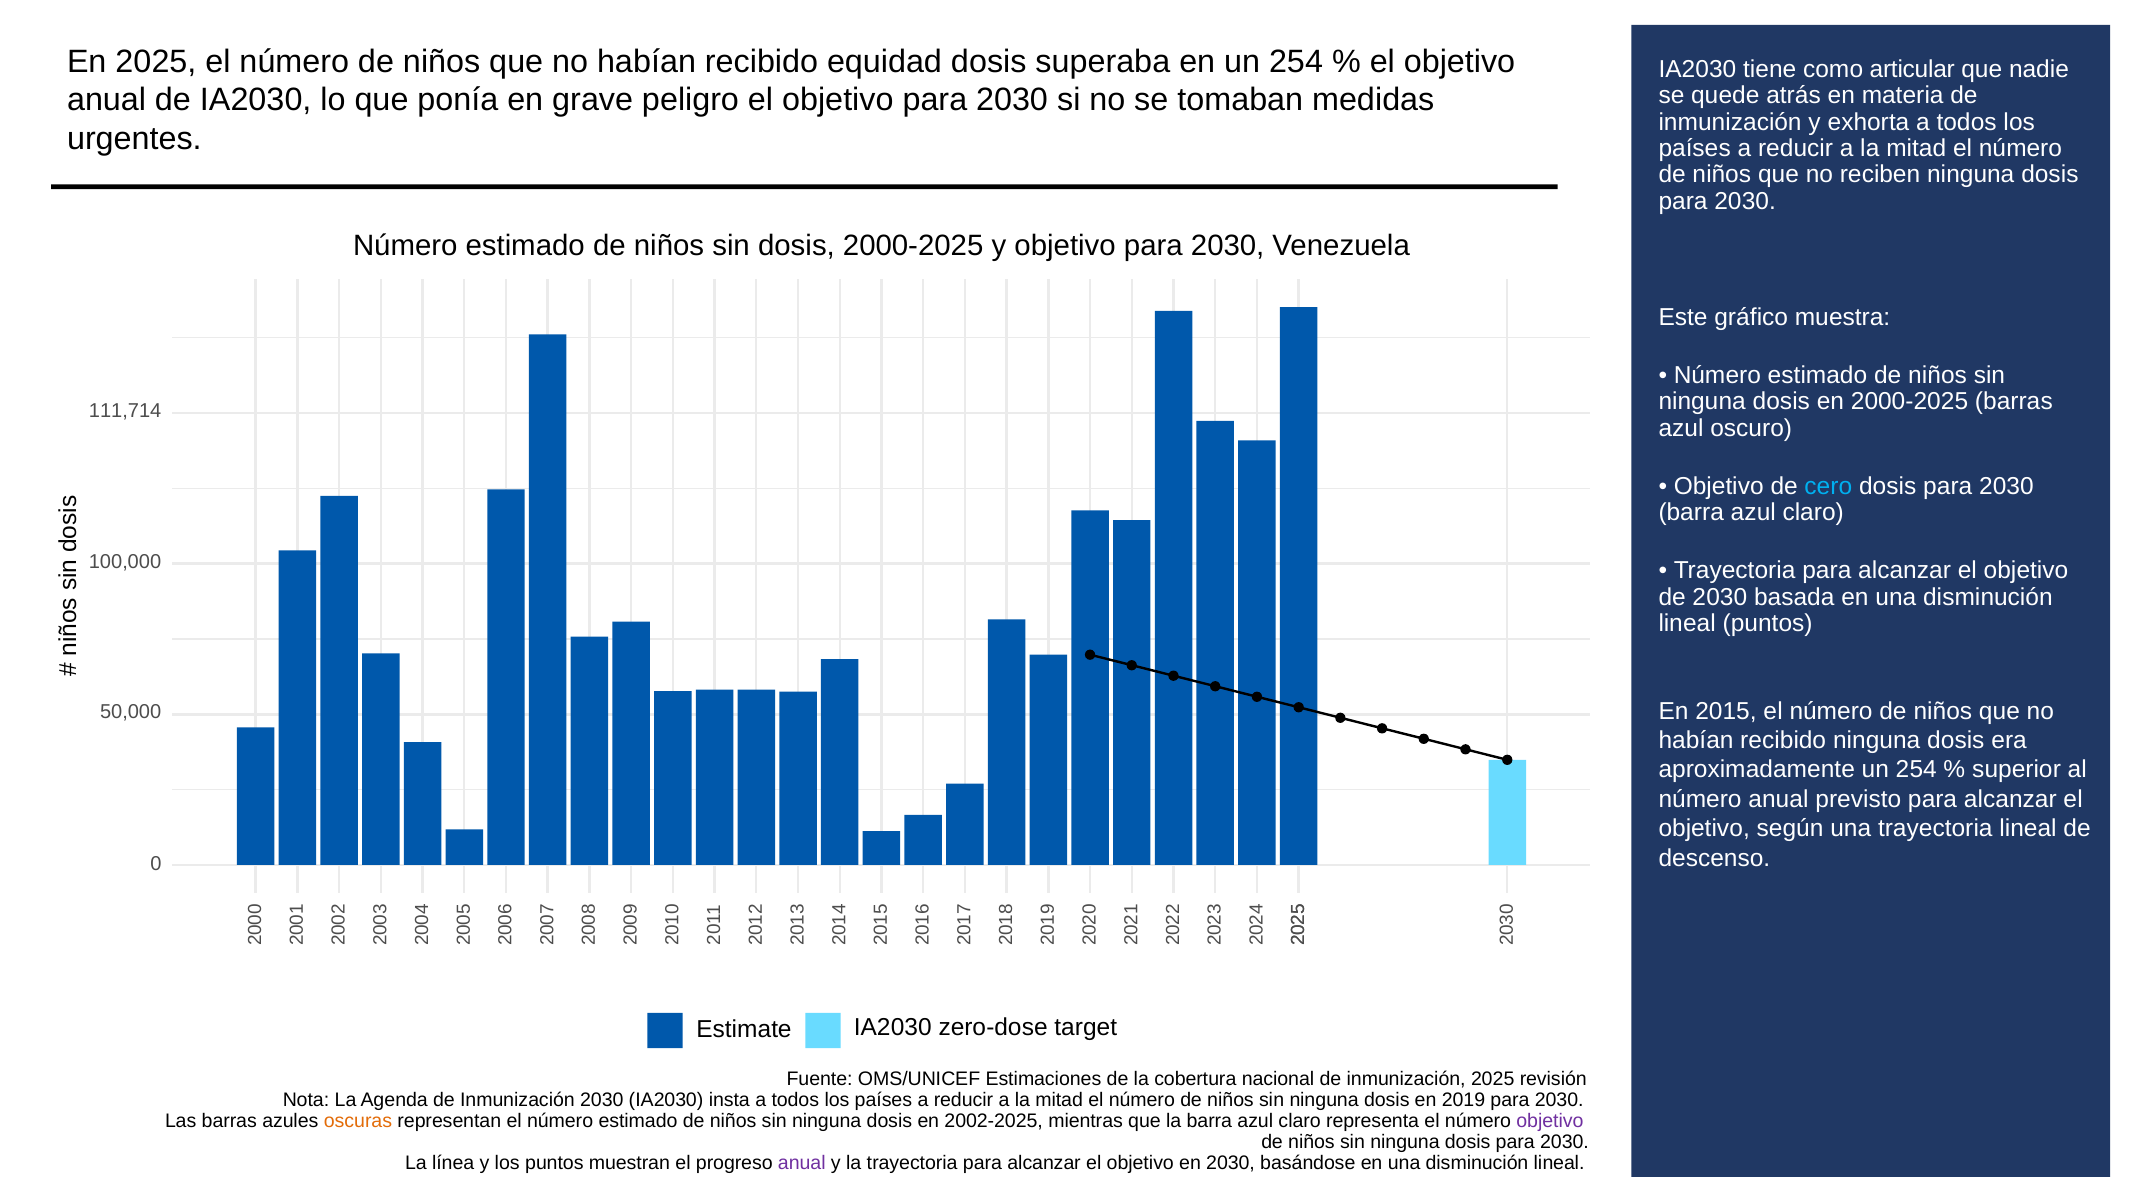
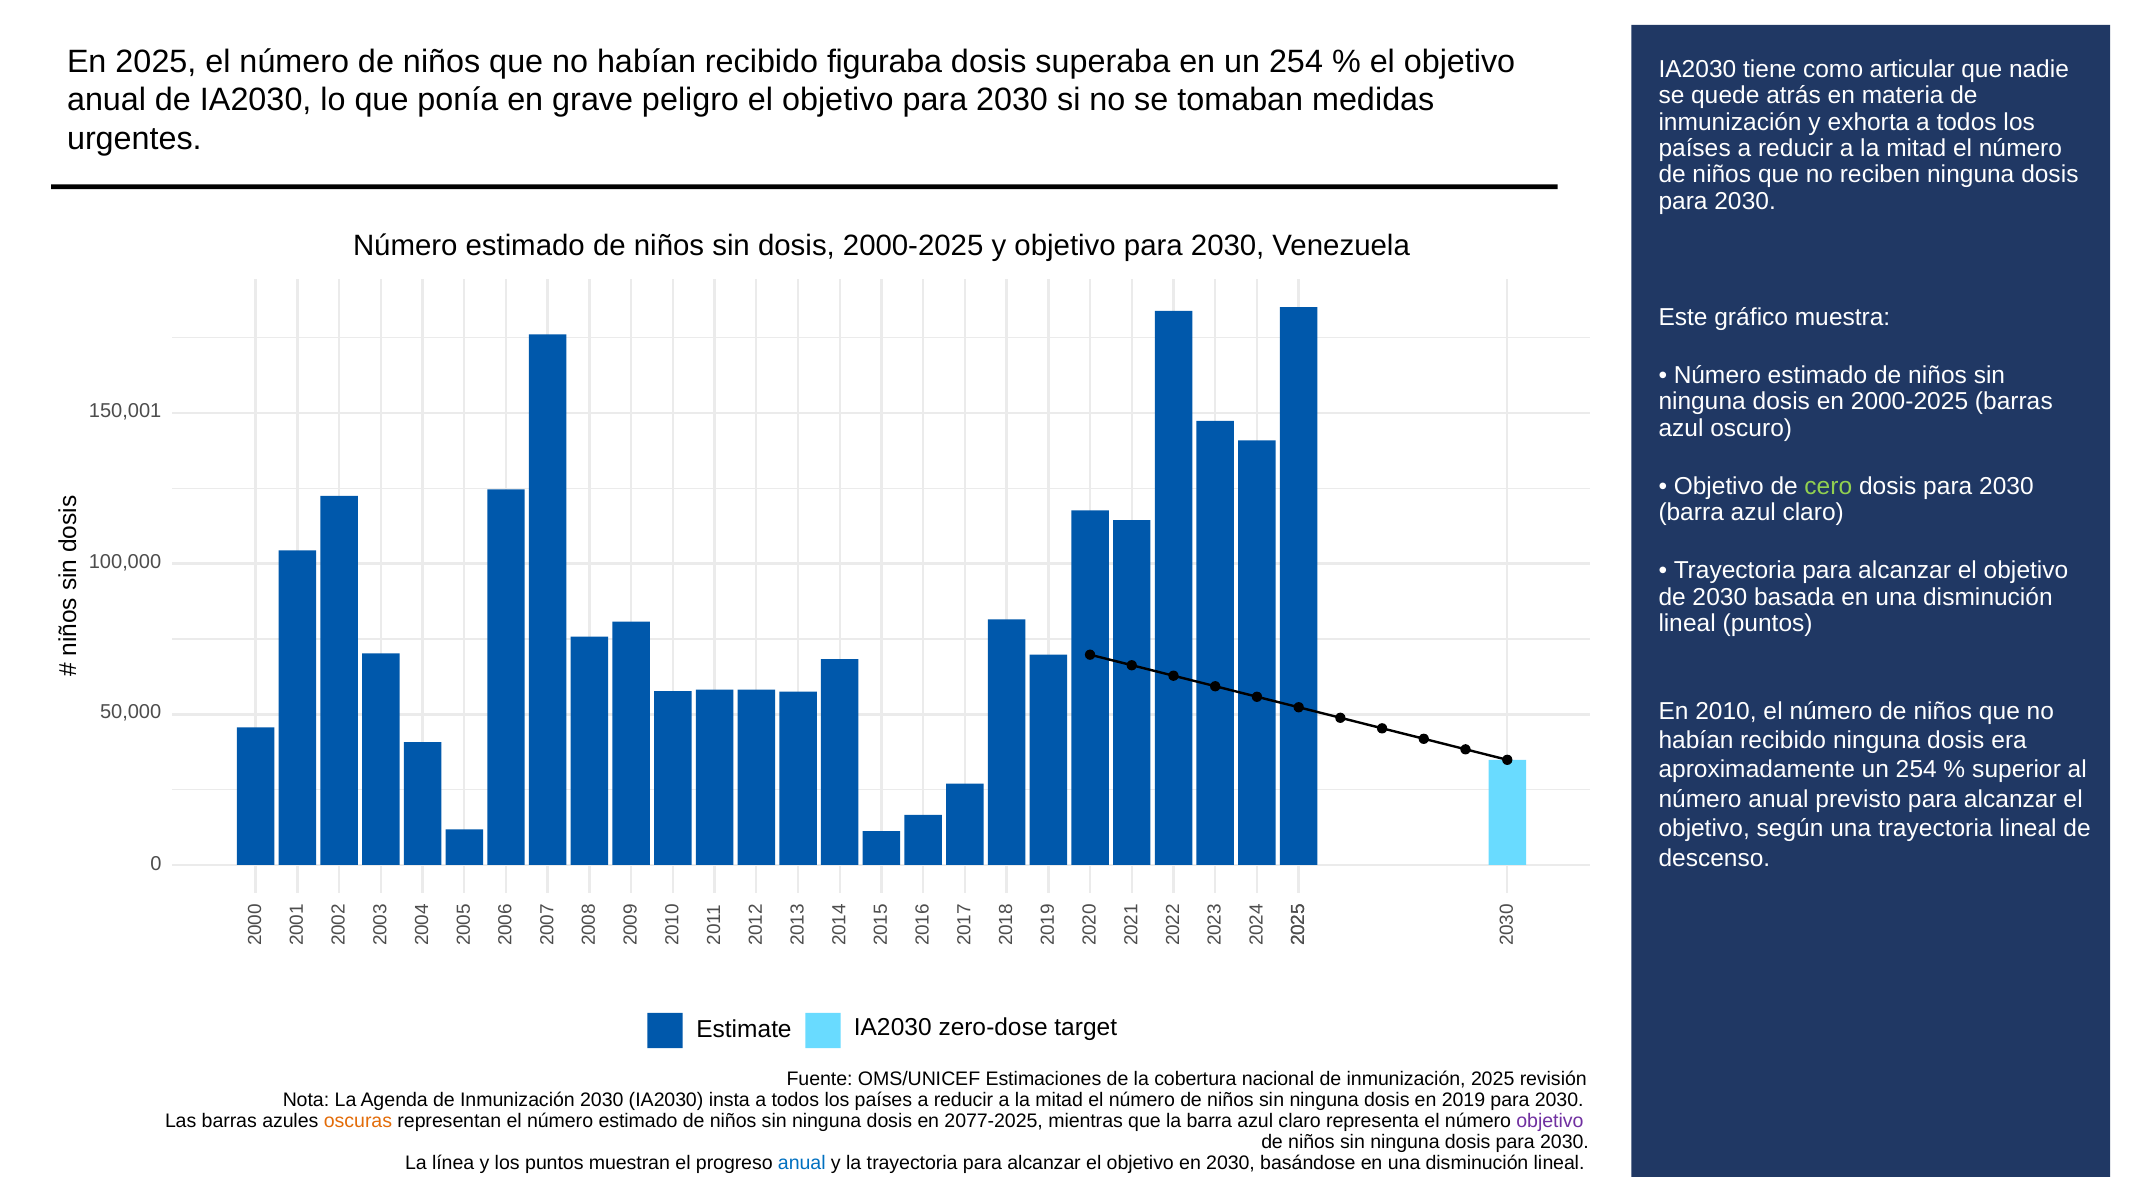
equidad: equidad -> figuraba
111,714: 111,714 -> 150,001
cero colour: light blue -> light green
2015: 2015 -> 2010
2002-2025: 2002-2025 -> 2077-2025
anual at (802, 1163) colour: purple -> blue
